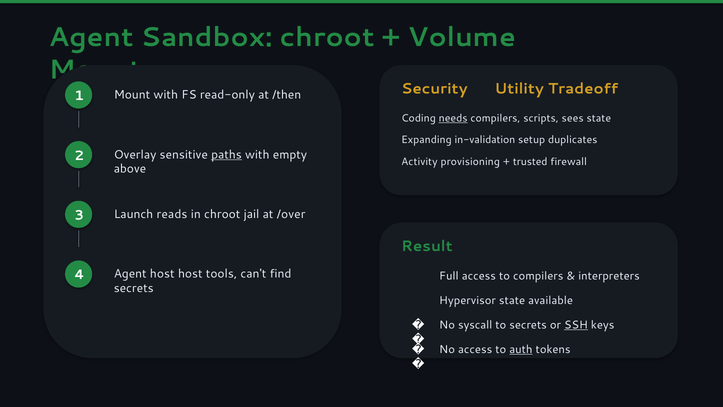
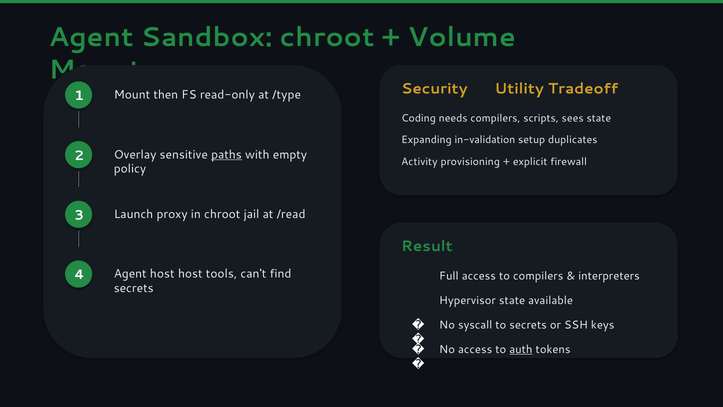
Mount with: with -> then
/then: /then -> /type
needs underline: present -> none
trusted: trusted -> explicit
above: above -> policy
reads: reads -> proxy
/over: /over -> /read
SSH underline: present -> none
